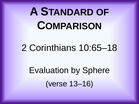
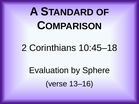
10:65–18: 10:65–18 -> 10:45–18
